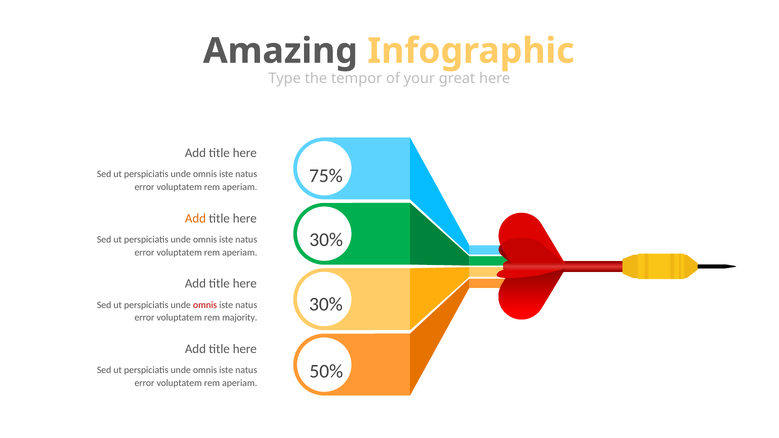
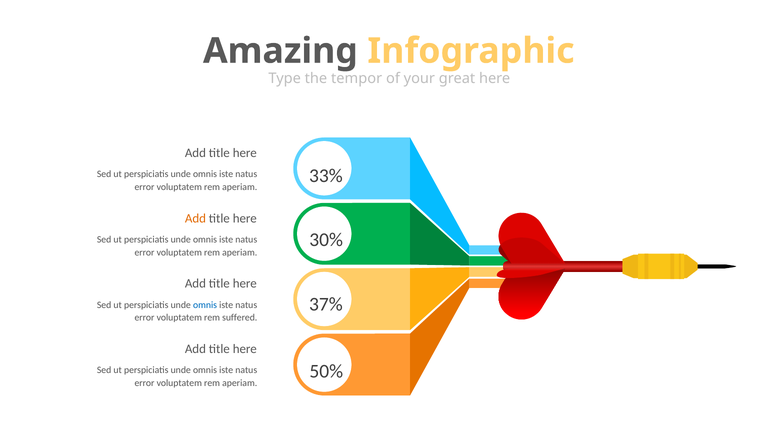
75%: 75% -> 33%
30% at (326, 305): 30% -> 37%
omnis at (205, 305) colour: red -> blue
majority: majority -> suffered
